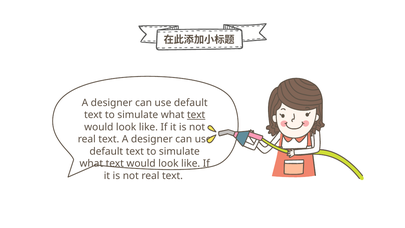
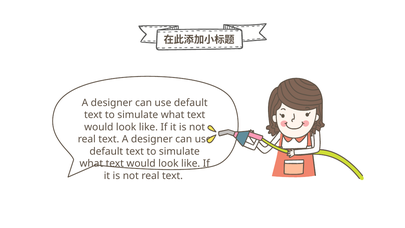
text at (196, 115) underline: present -> none
